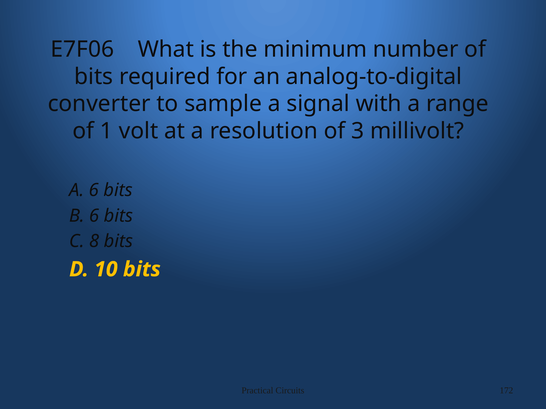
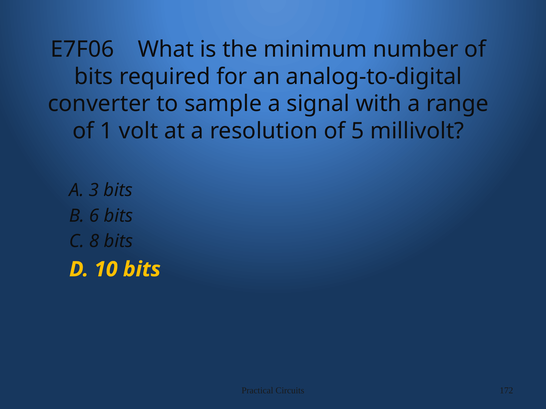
3: 3 -> 5
A 6: 6 -> 3
